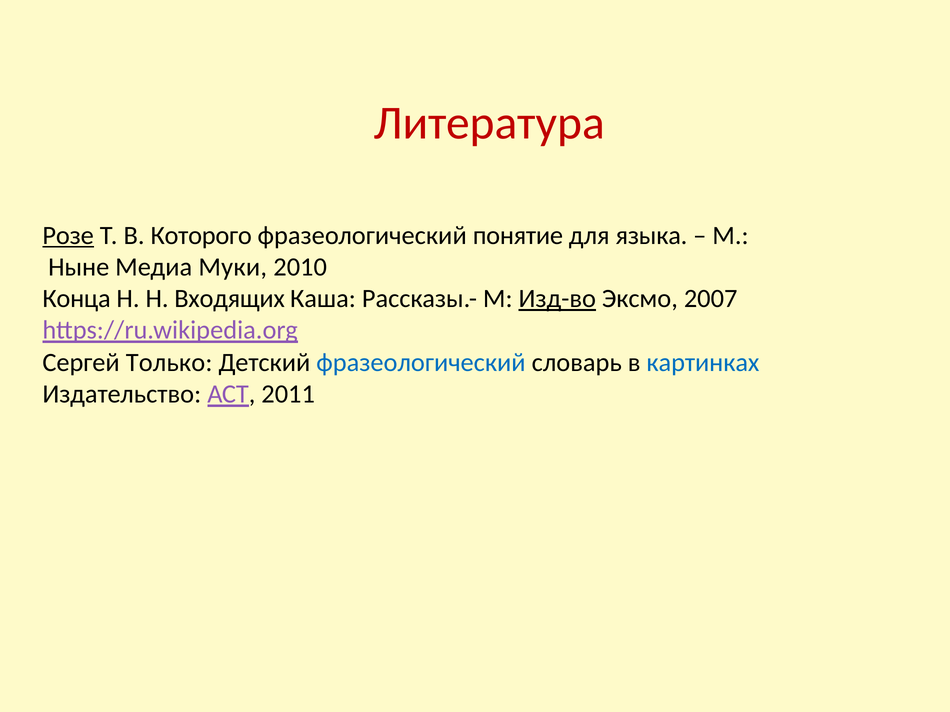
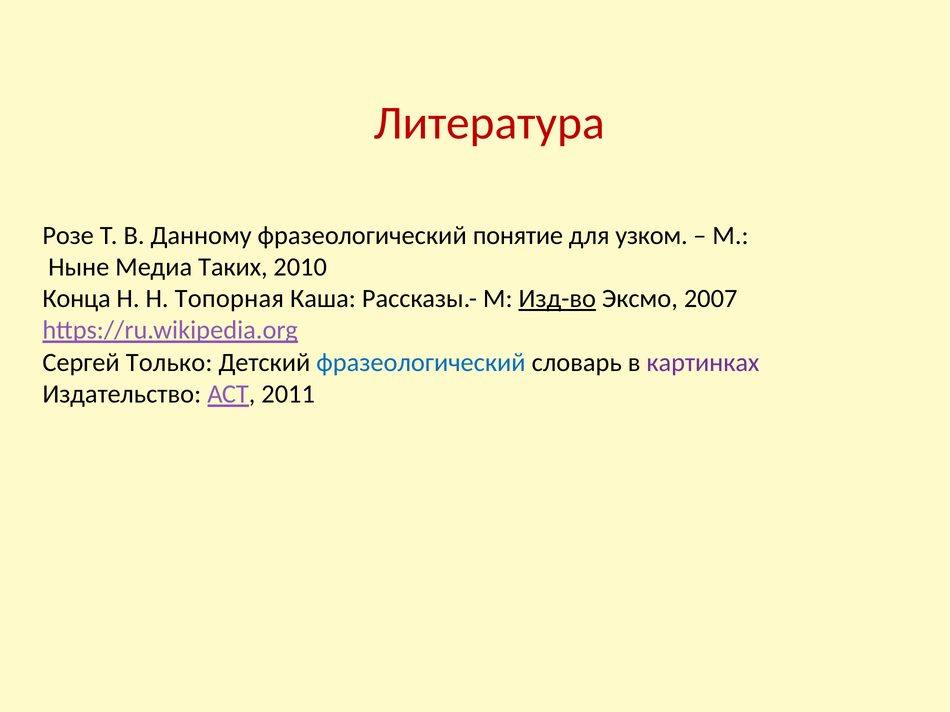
Розе underline: present -> none
Которого: Которого -> Данному
языка: языка -> узком
Муки: Муки -> Таких
Входящих: Входящих -> Топорная
картинках colour: blue -> purple
